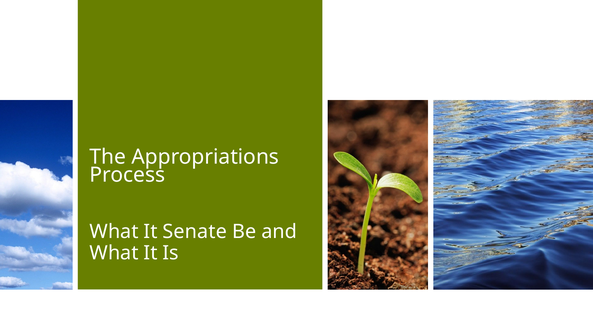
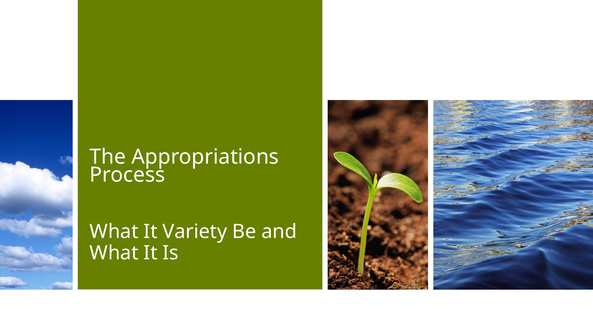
Senate: Senate -> Variety
